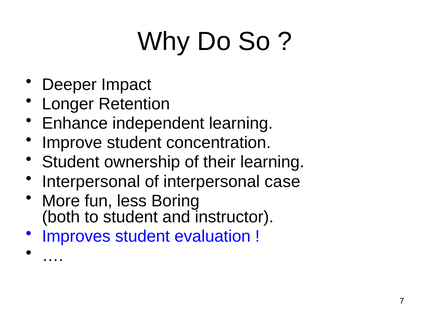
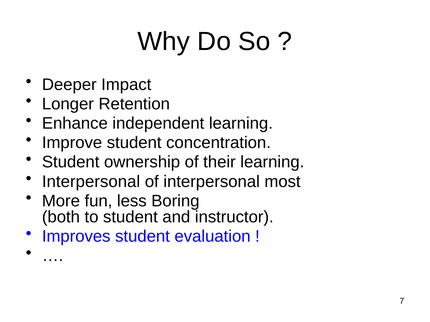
case: case -> most
